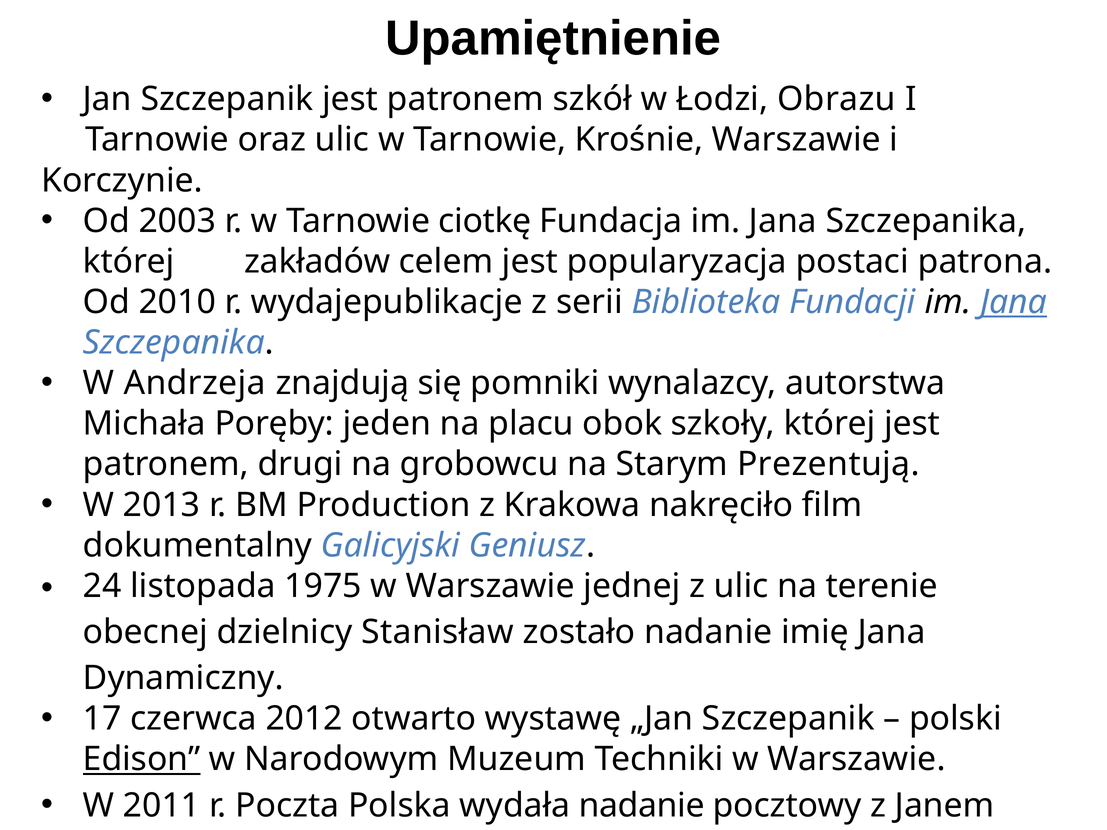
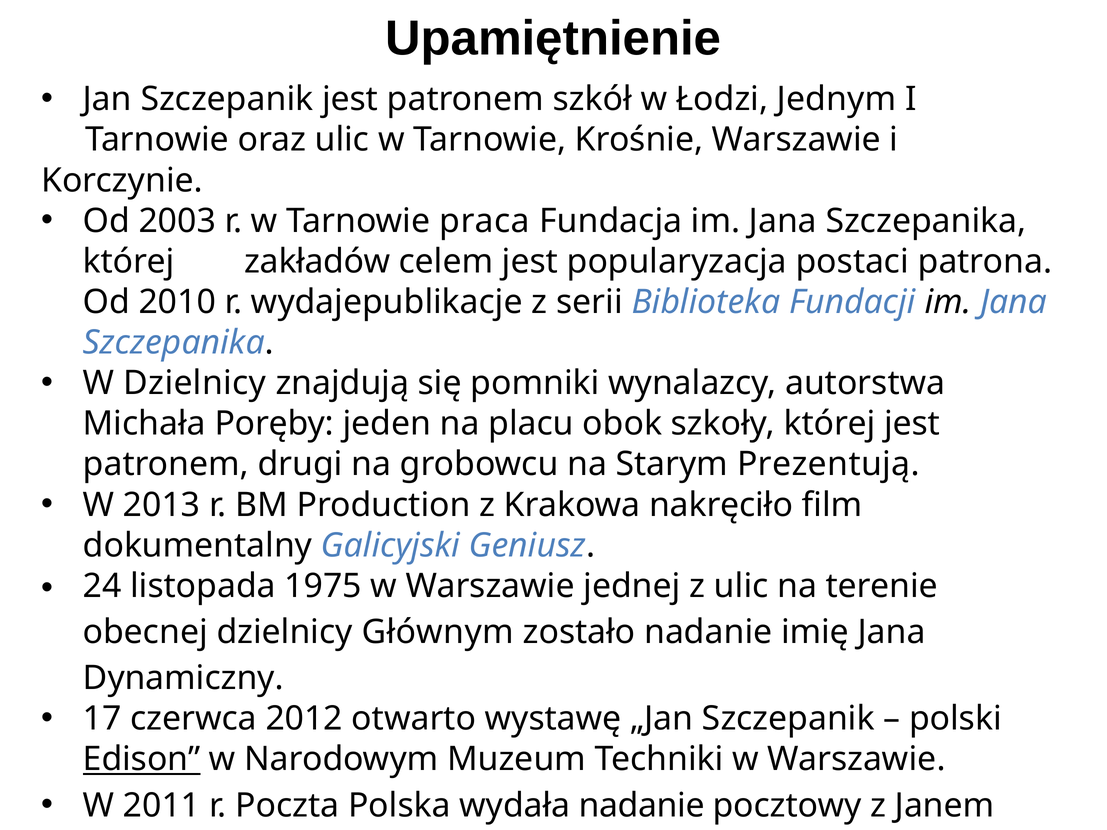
Obrazu: Obrazu -> Jednym
ciotkę: ciotkę -> praca
Jana at (1014, 302) underline: present -> none
W Andrzeja: Andrzeja -> Dzielnicy
Stanisław: Stanisław -> Głównym
